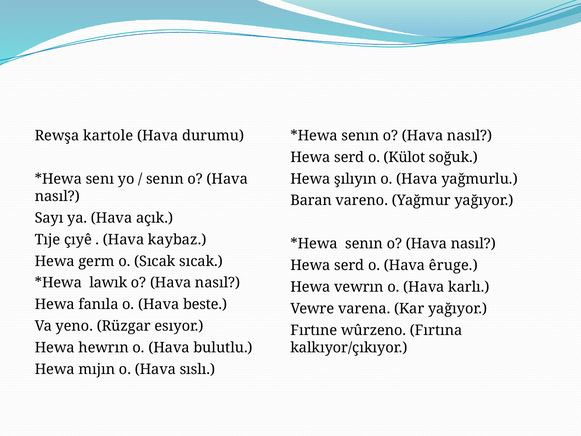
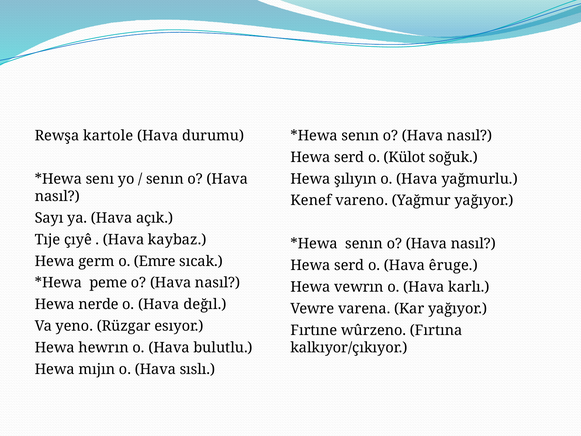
Baran: Baran -> Kenef
o Sıcak: Sıcak -> Emre
lawık: lawık -> peme
fanıla: fanıla -> nerde
beste: beste -> değıl
